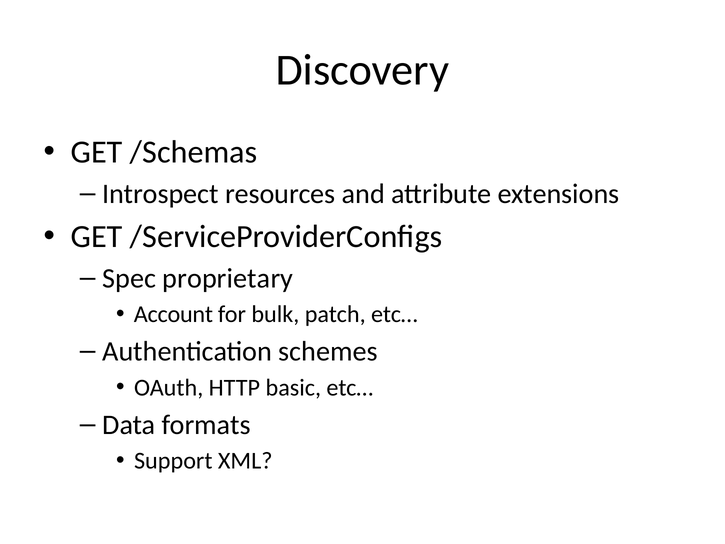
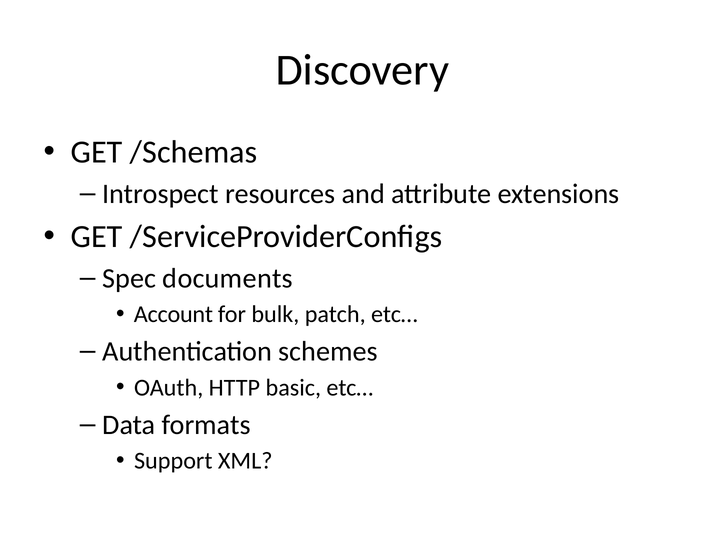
proprietary: proprietary -> documents
